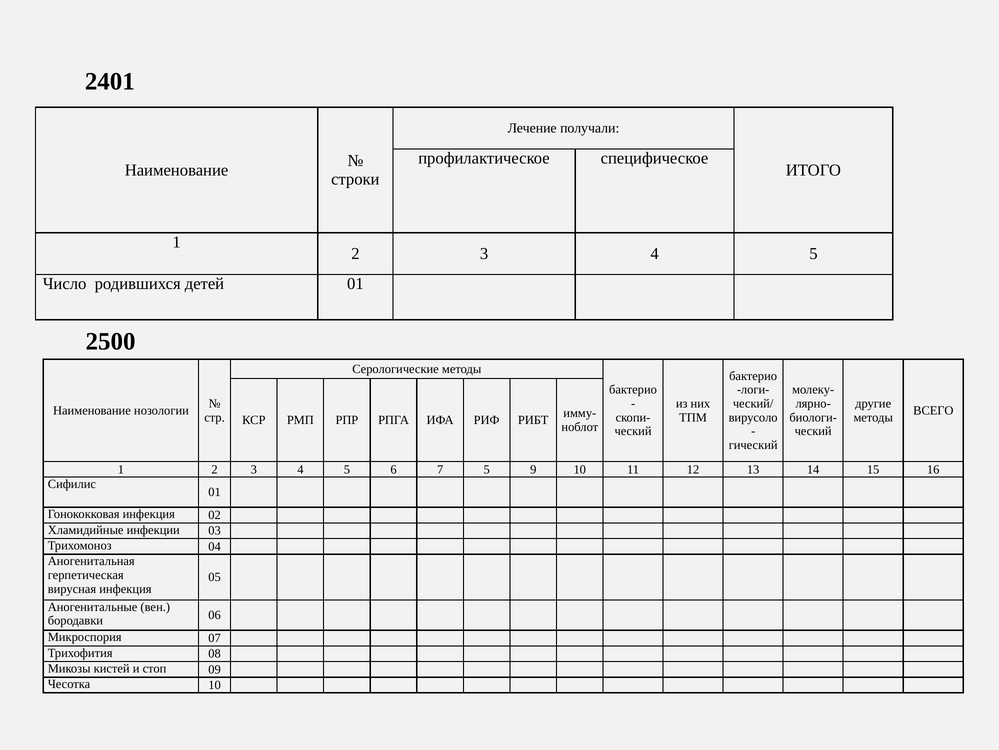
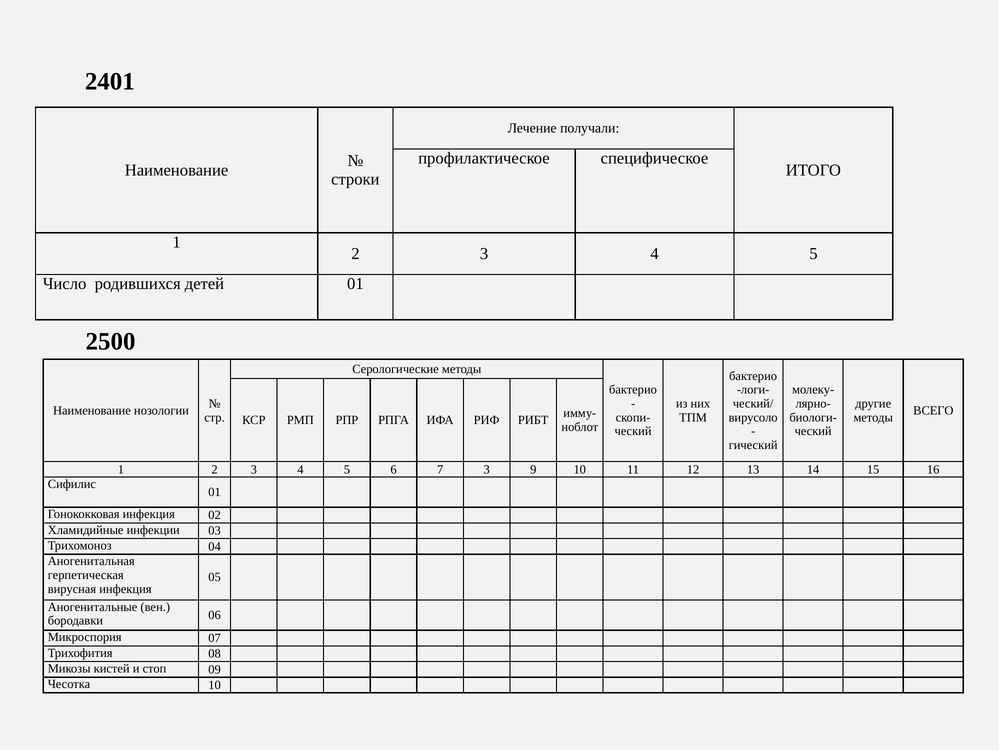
7 5: 5 -> 3
